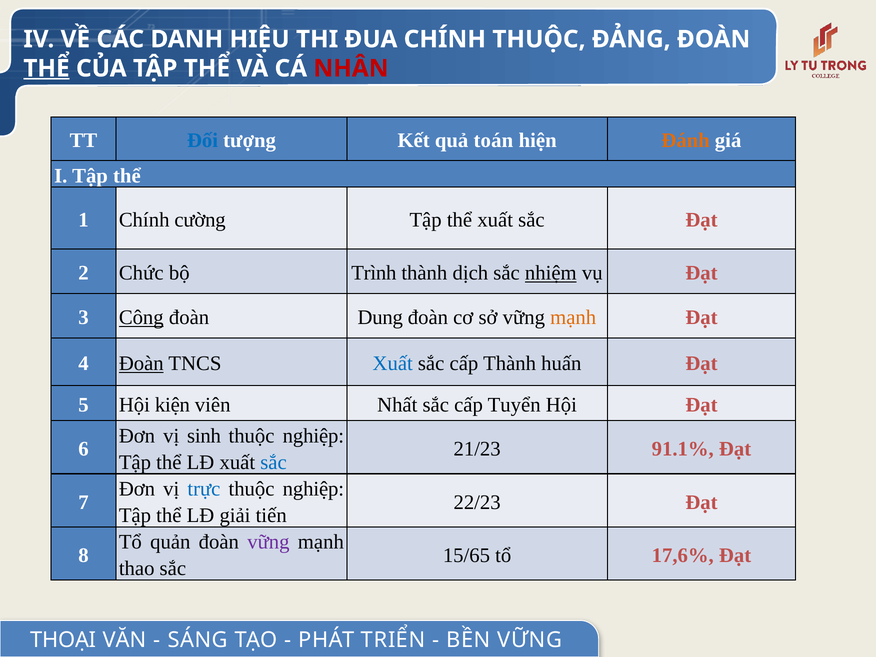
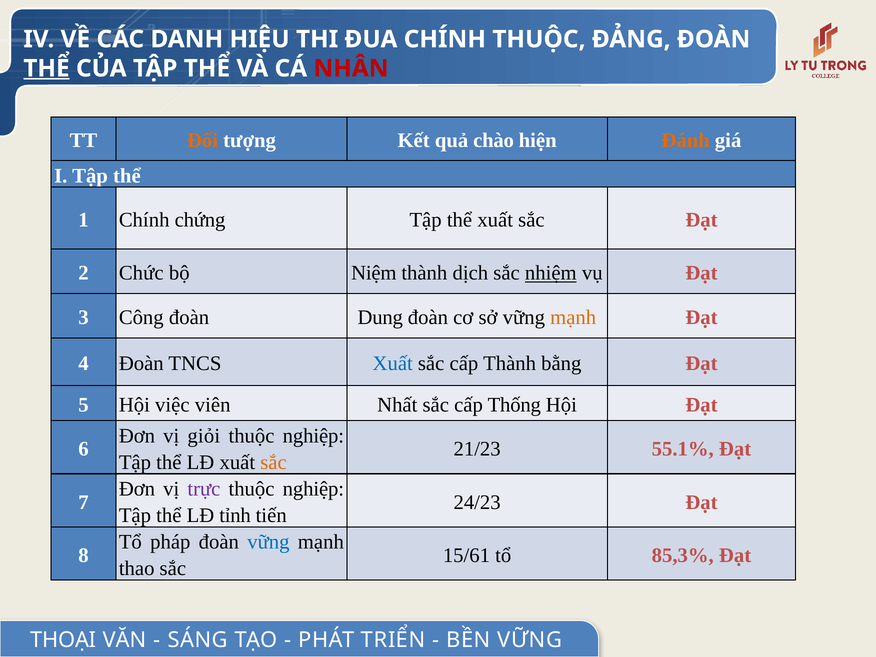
Đối colour: blue -> orange
toán: toán -> chào
cường: cường -> chứng
Trình: Trình -> Niệm
Công underline: present -> none
Đoàn at (141, 364) underline: present -> none
huấn: huấn -> bằng
kiện: kiện -> việc
Tuyển: Tuyển -> Thống
sinh: sinh -> giỏi
91.1%: 91.1% -> 55.1%
sắc at (274, 462) colour: blue -> orange
trực colour: blue -> purple
22/23: 22/23 -> 24/23
giải: giải -> tỉnh
quản: quản -> pháp
vững at (268, 542) colour: purple -> blue
15/65: 15/65 -> 15/61
17,6%: 17,6% -> 85,3%
